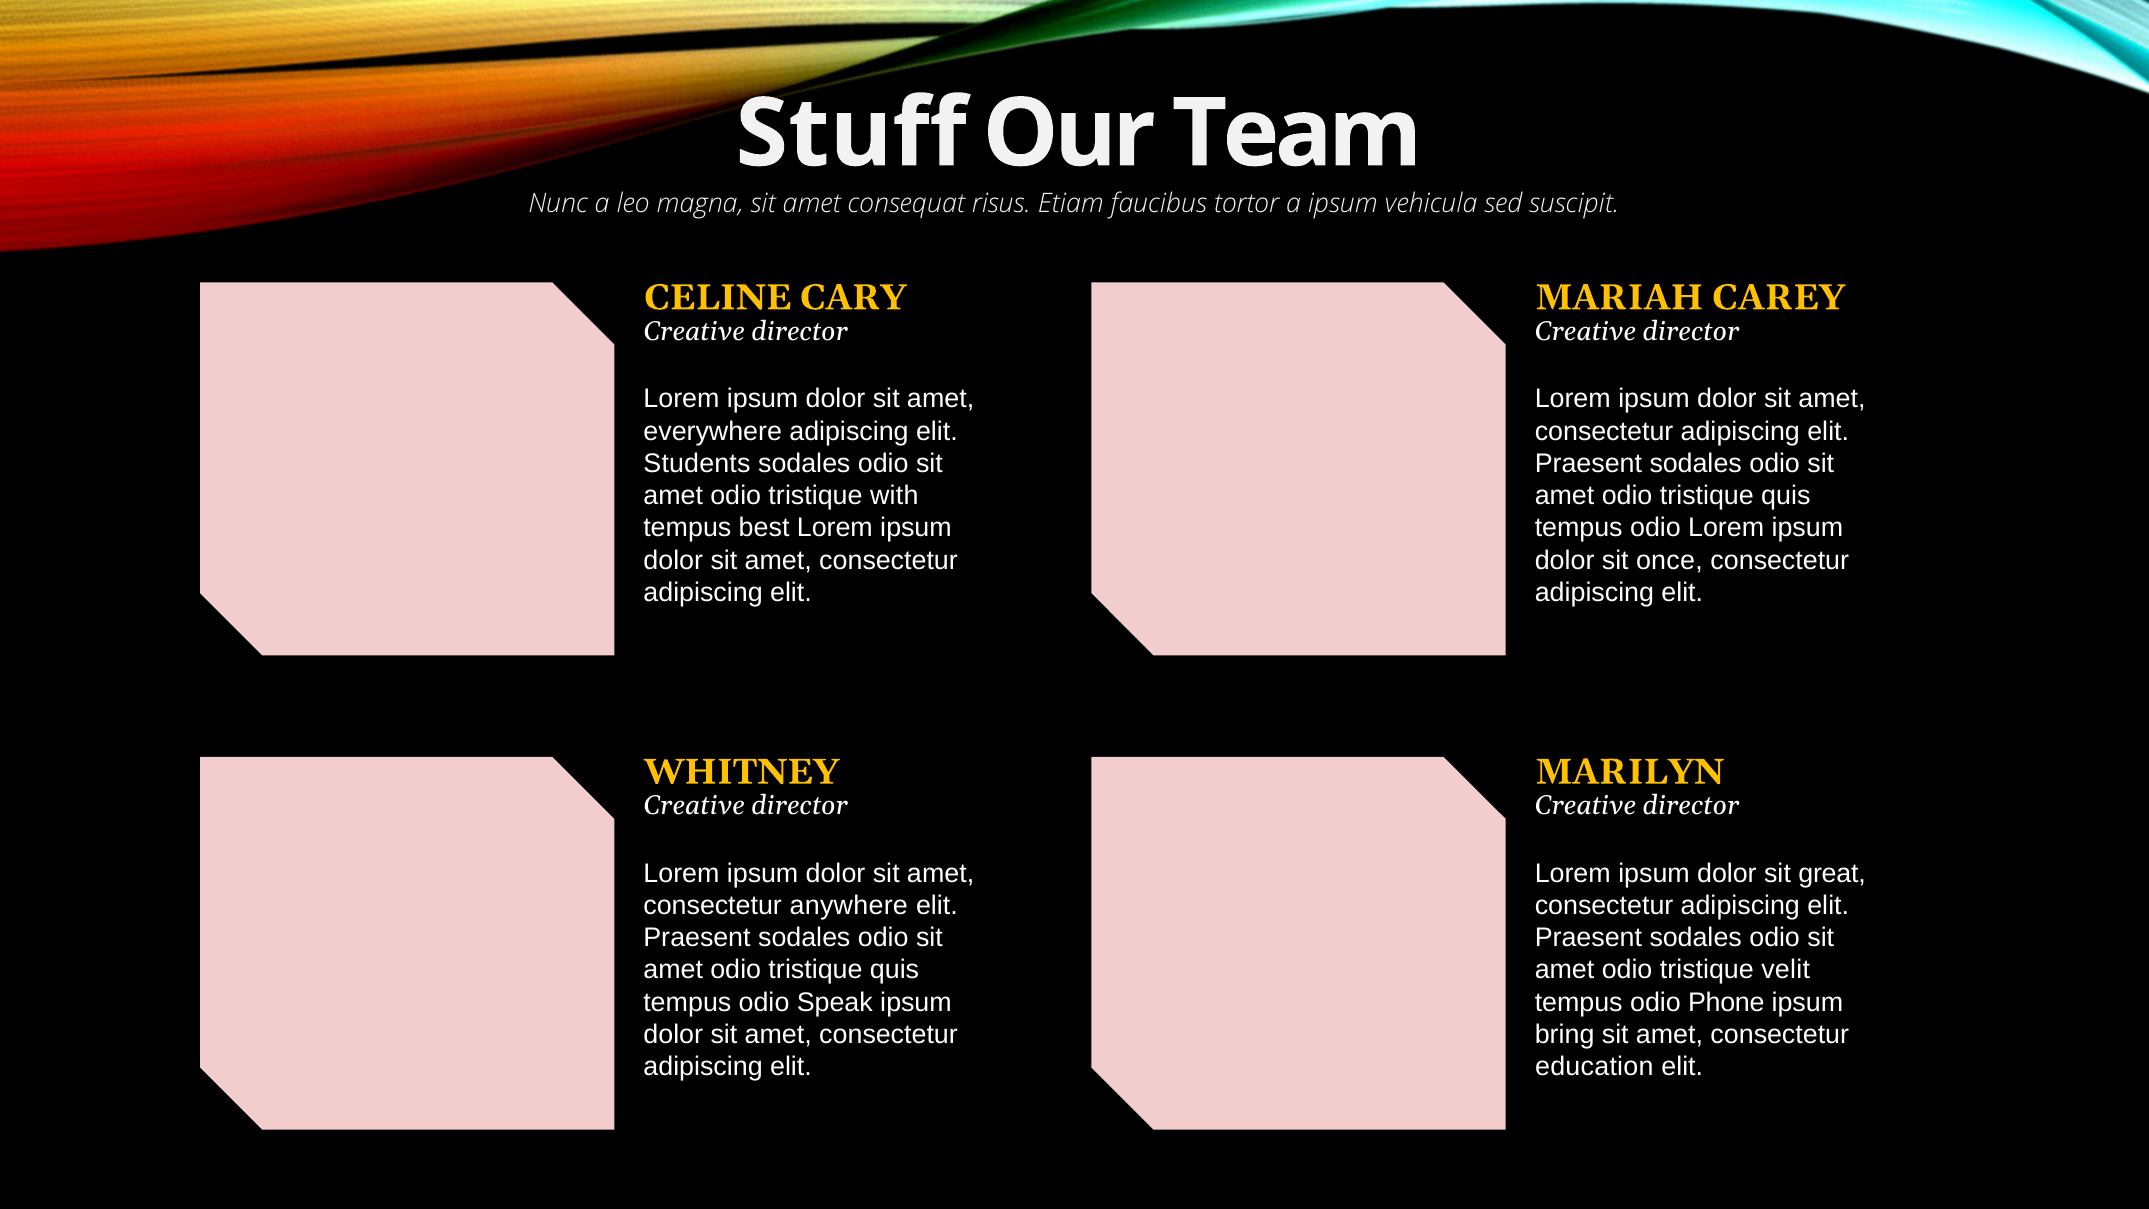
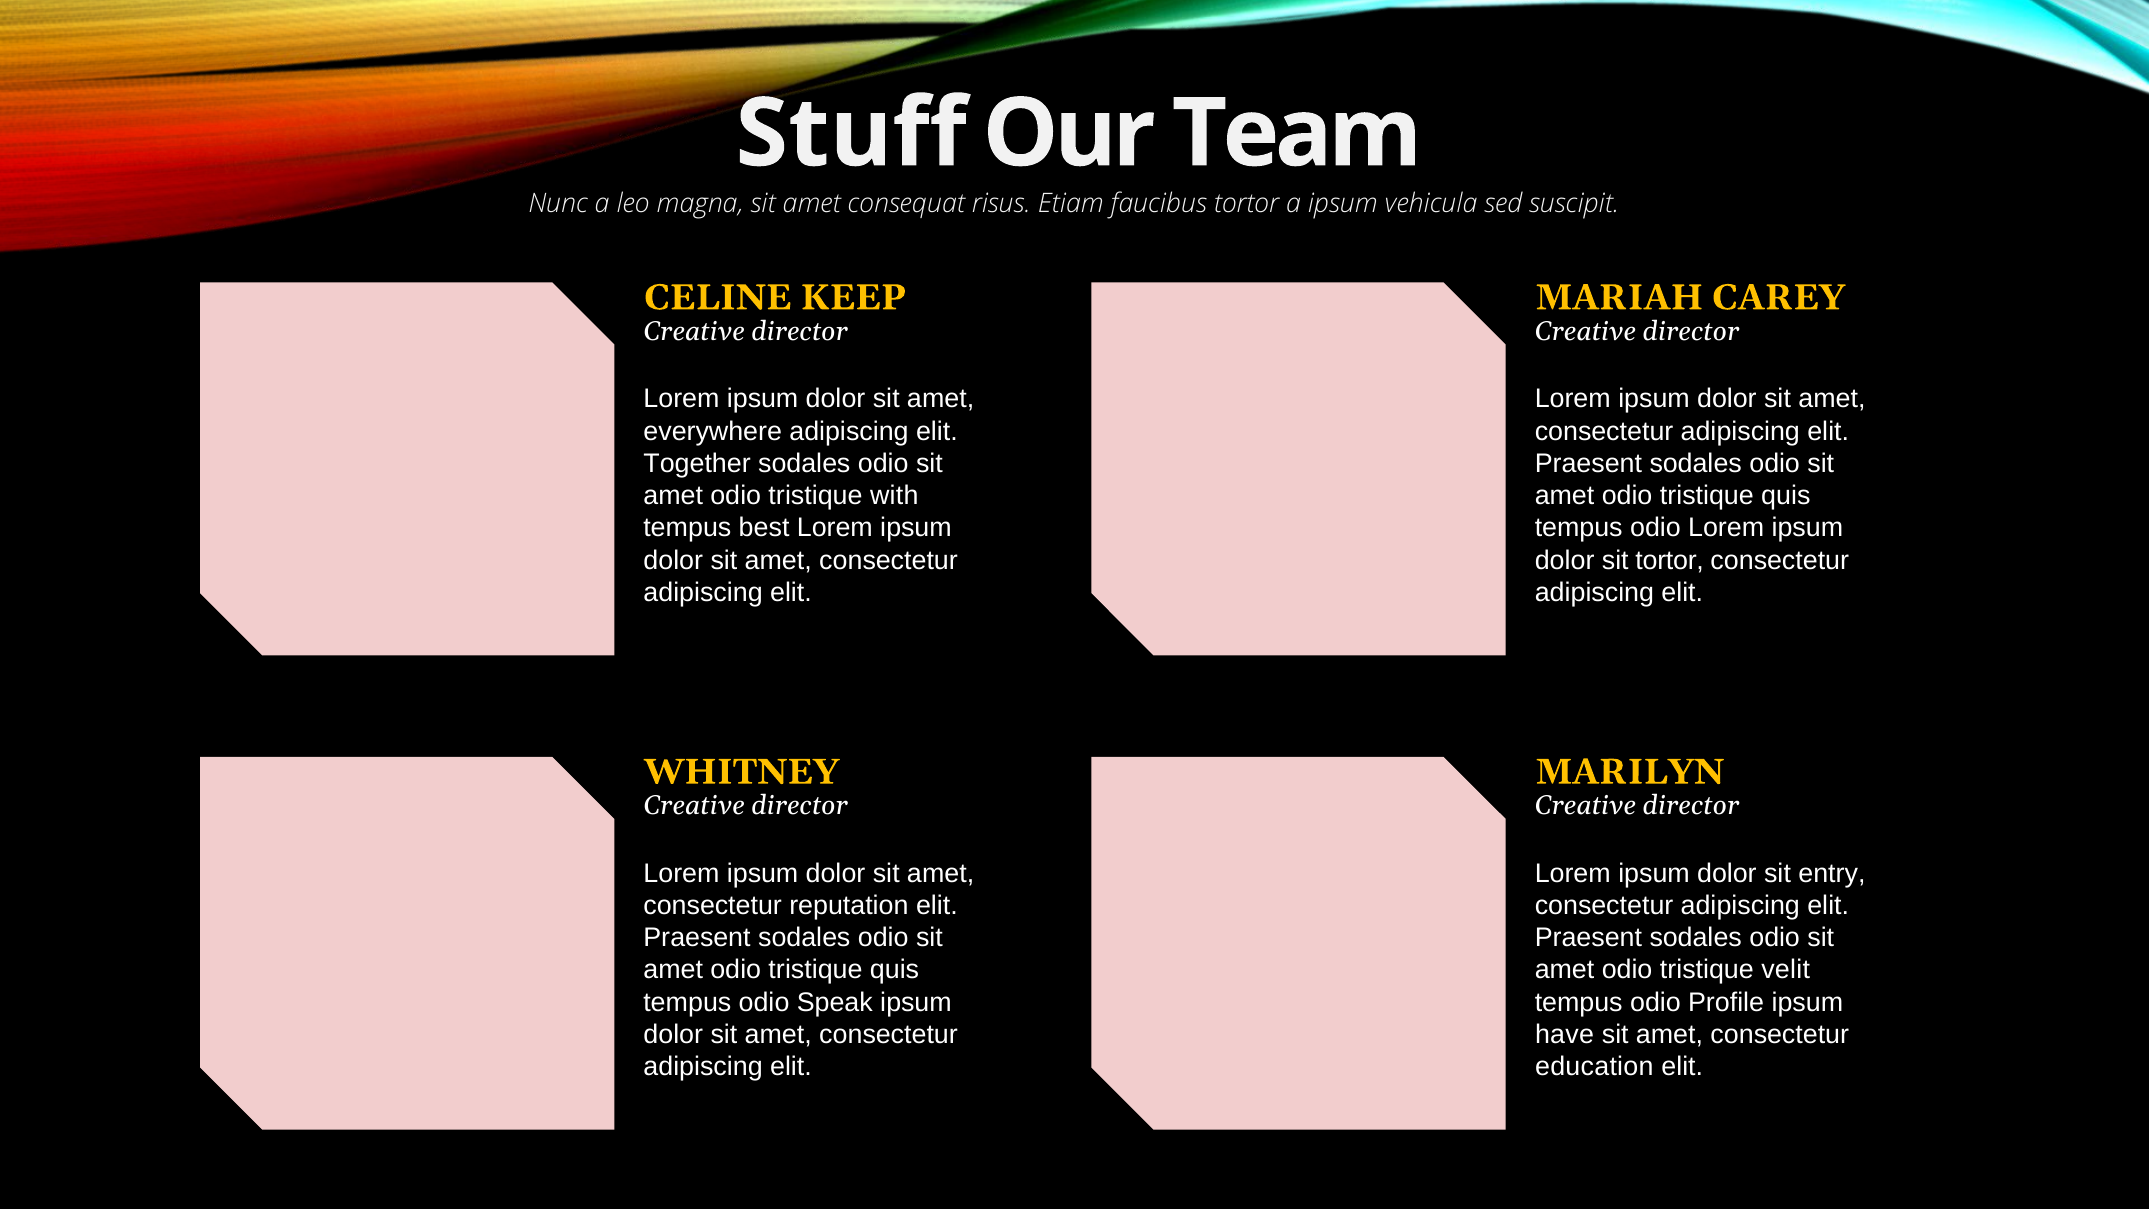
CARY: CARY -> KEEP
Students: Students -> Together
sit once: once -> tortor
great: great -> entry
anywhere: anywhere -> reputation
Phone: Phone -> Profile
bring: bring -> have
